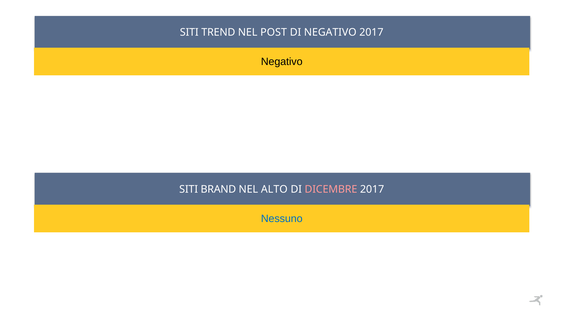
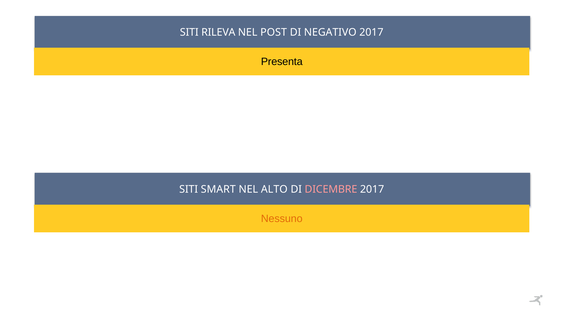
TREND: TREND -> RILEVA
Negativo at (282, 62): Negativo -> Presenta
BRAND: BRAND -> SMART
Nessuno colour: blue -> orange
